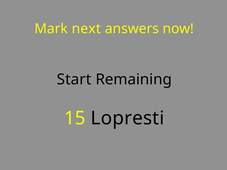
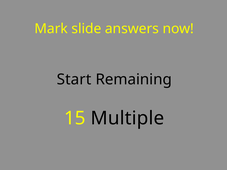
next: next -> slide
Lopresti: Lopresti -> Multiple
